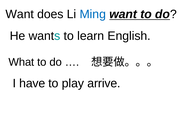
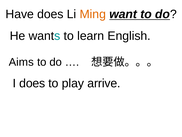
Want at (20, 14): Want -> Have
Ming colour: blue -> orange
What: What -> Aims
I have: have -> does
